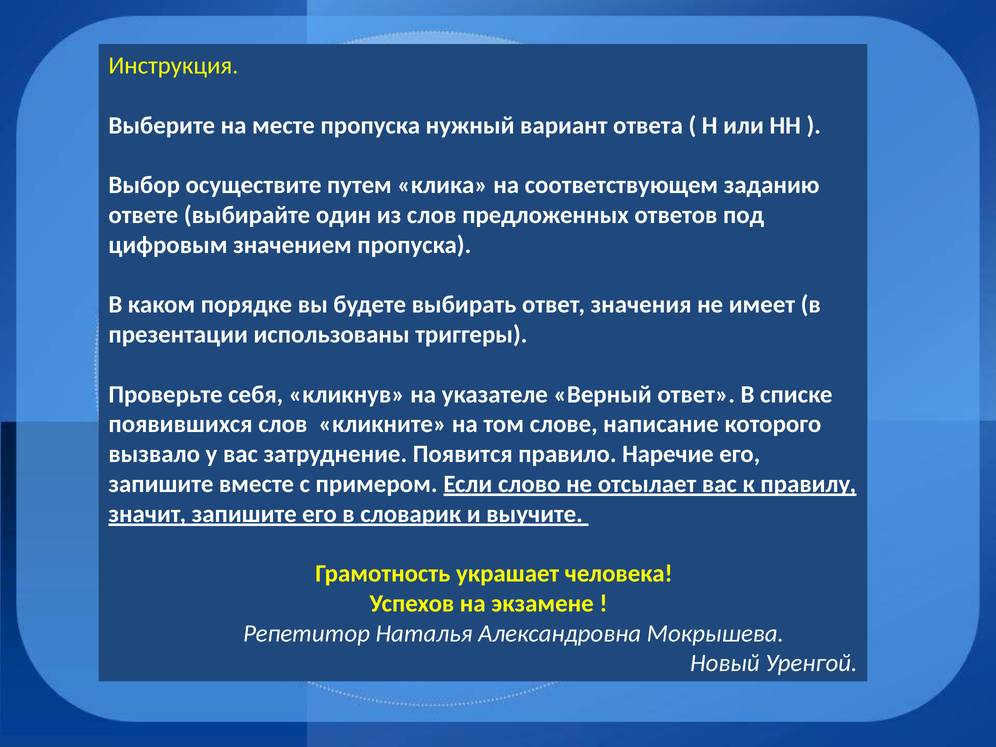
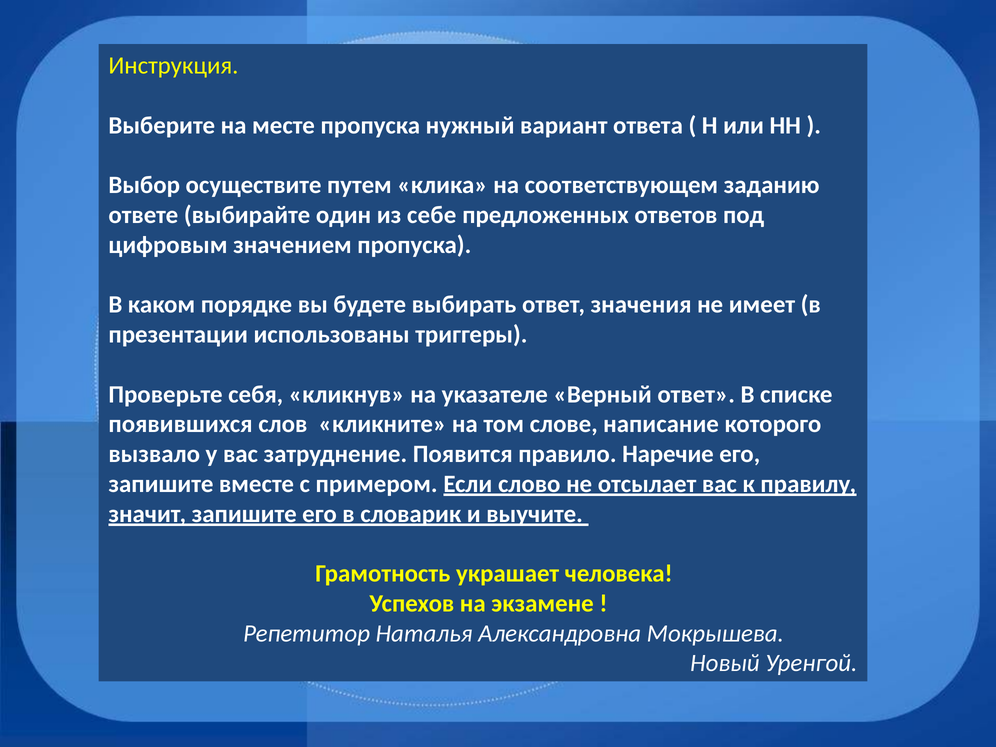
из слов: слов -> себе
